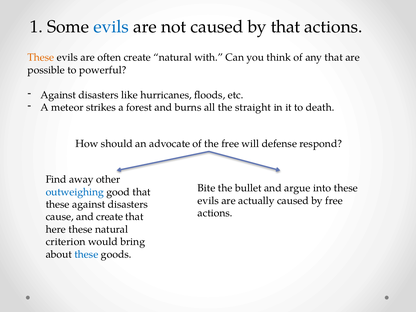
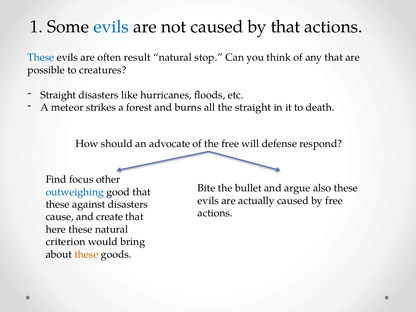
These at (41, 58) colour: orange -> blue
often create: create -> result
with: with -> stop
powerful: powerful -> creatures
Against at (58, 95): Against -> Straight
away: away -> focus
into: into -> also
these at (86, 254) colour: blue -> orange
